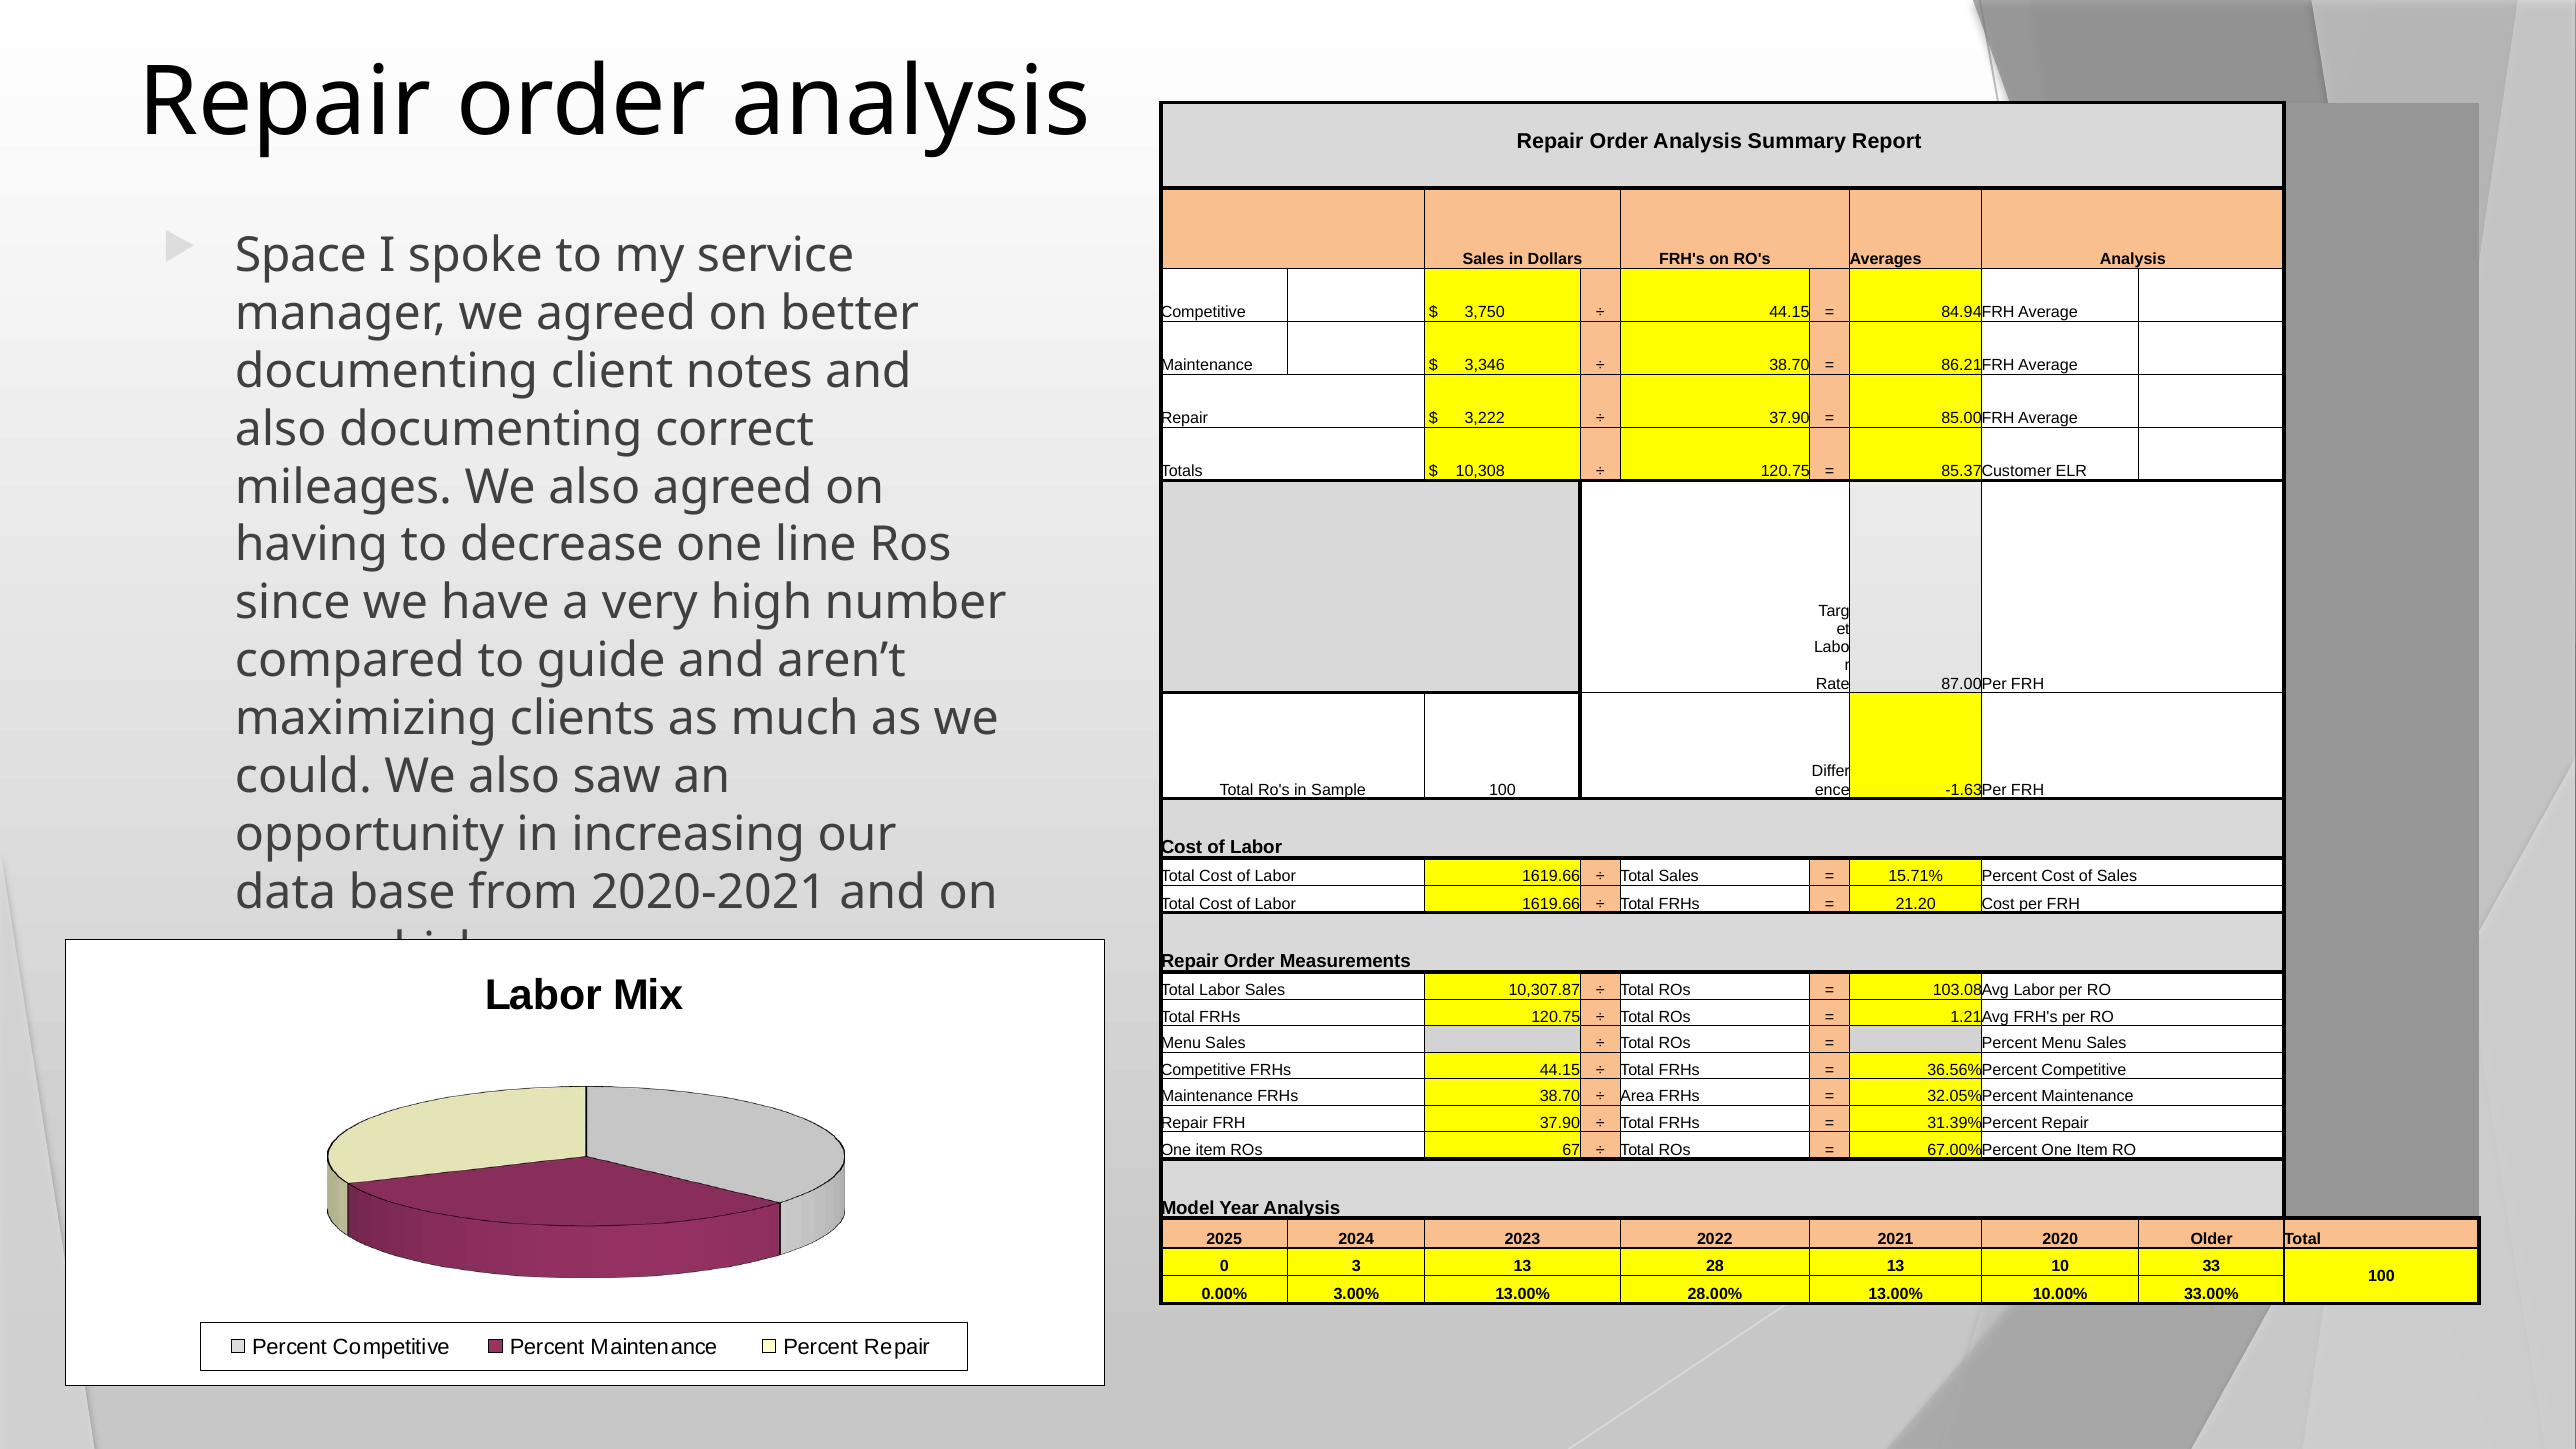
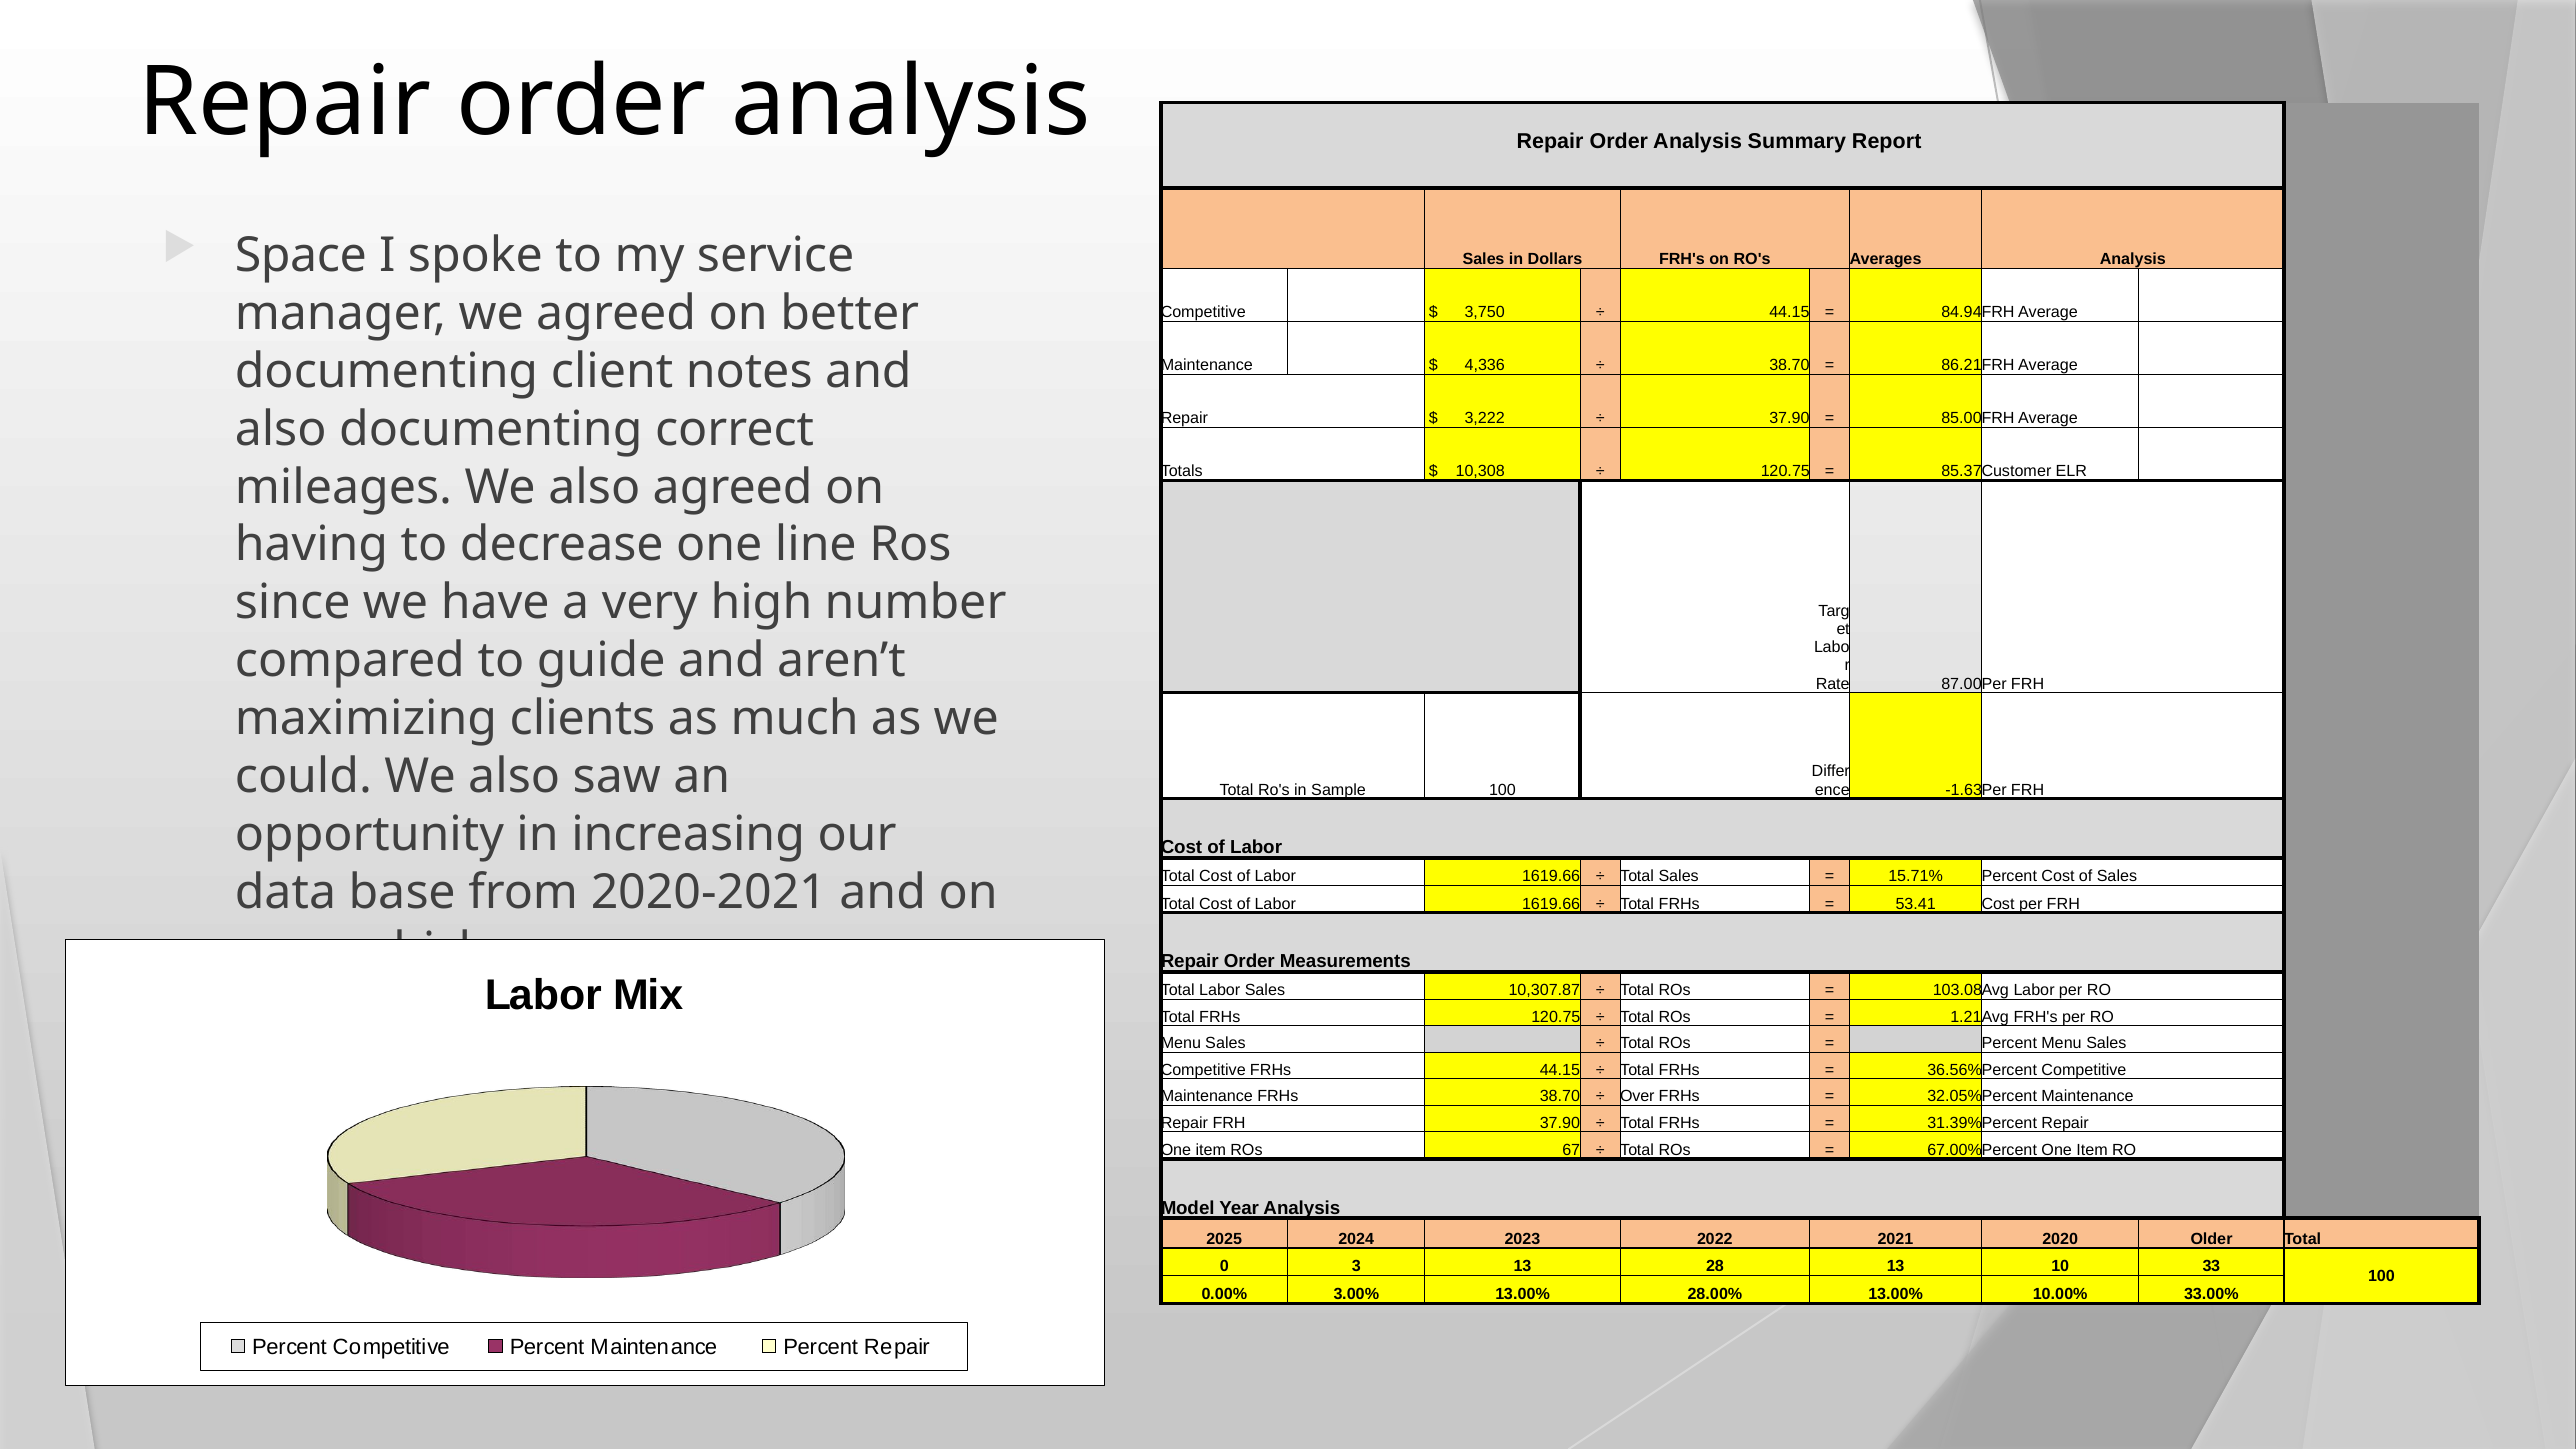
3,346: 3,346 -> 4,336
21.20: 21.20 -> 53.41
Area: Area -> Over
